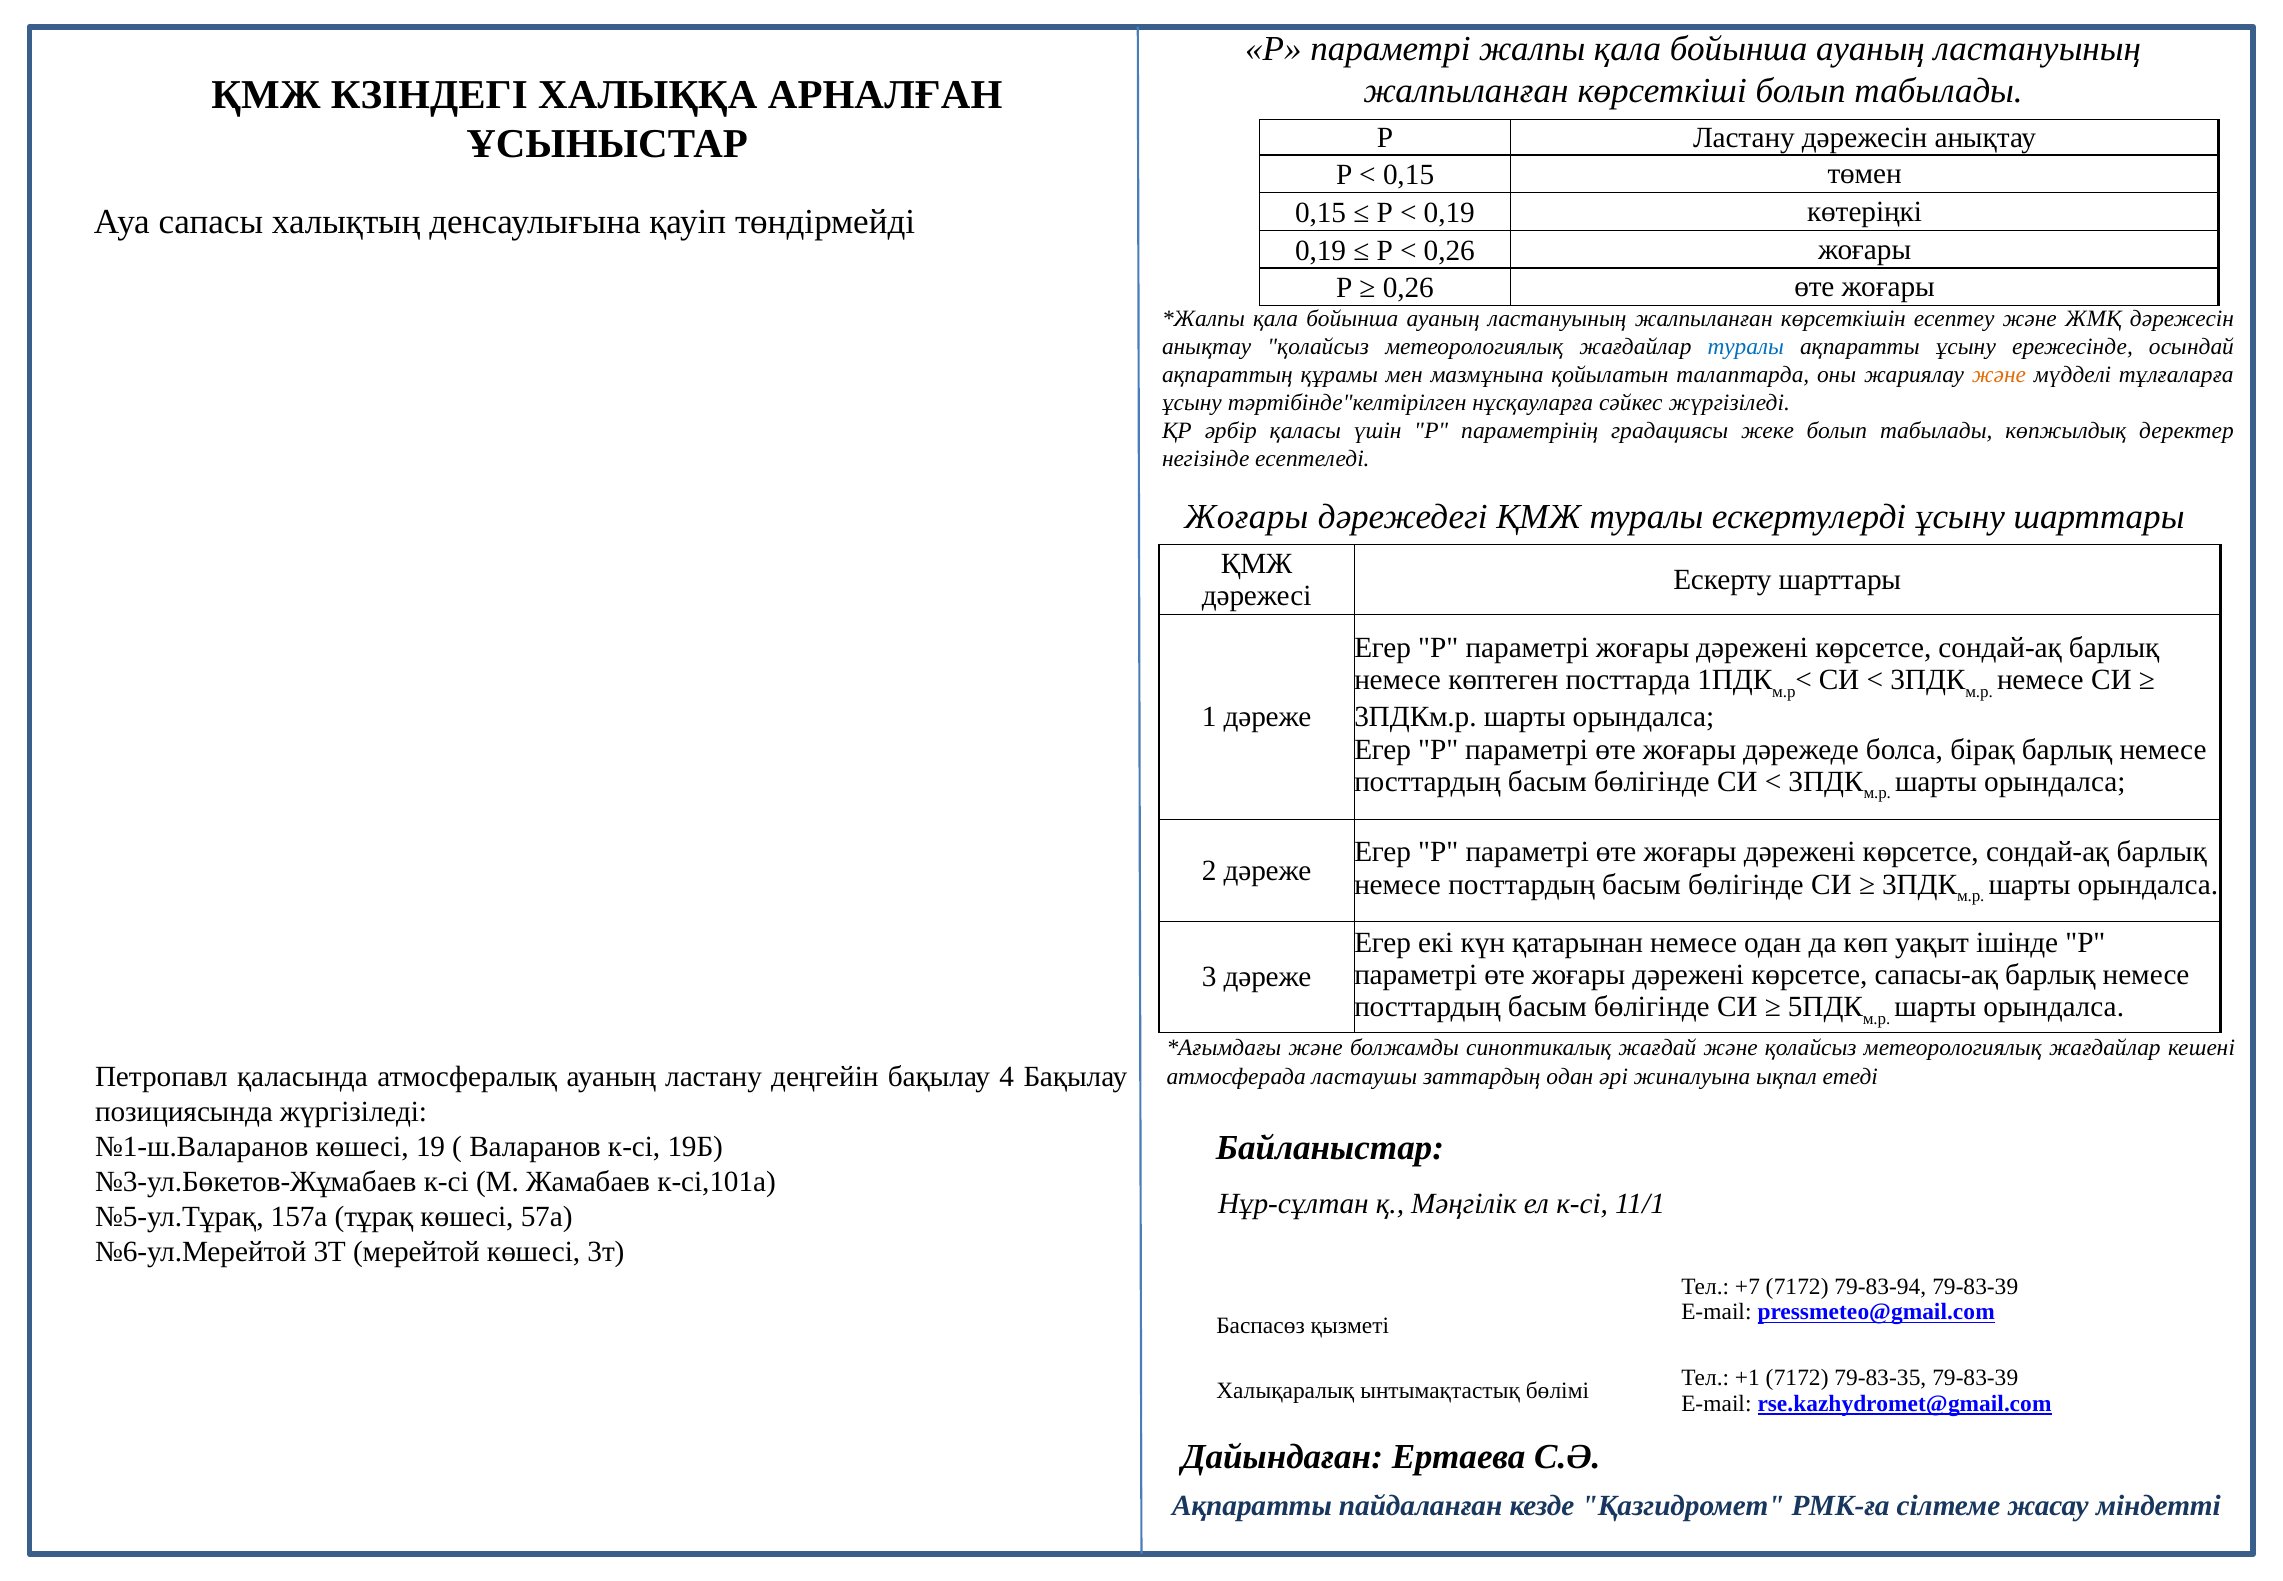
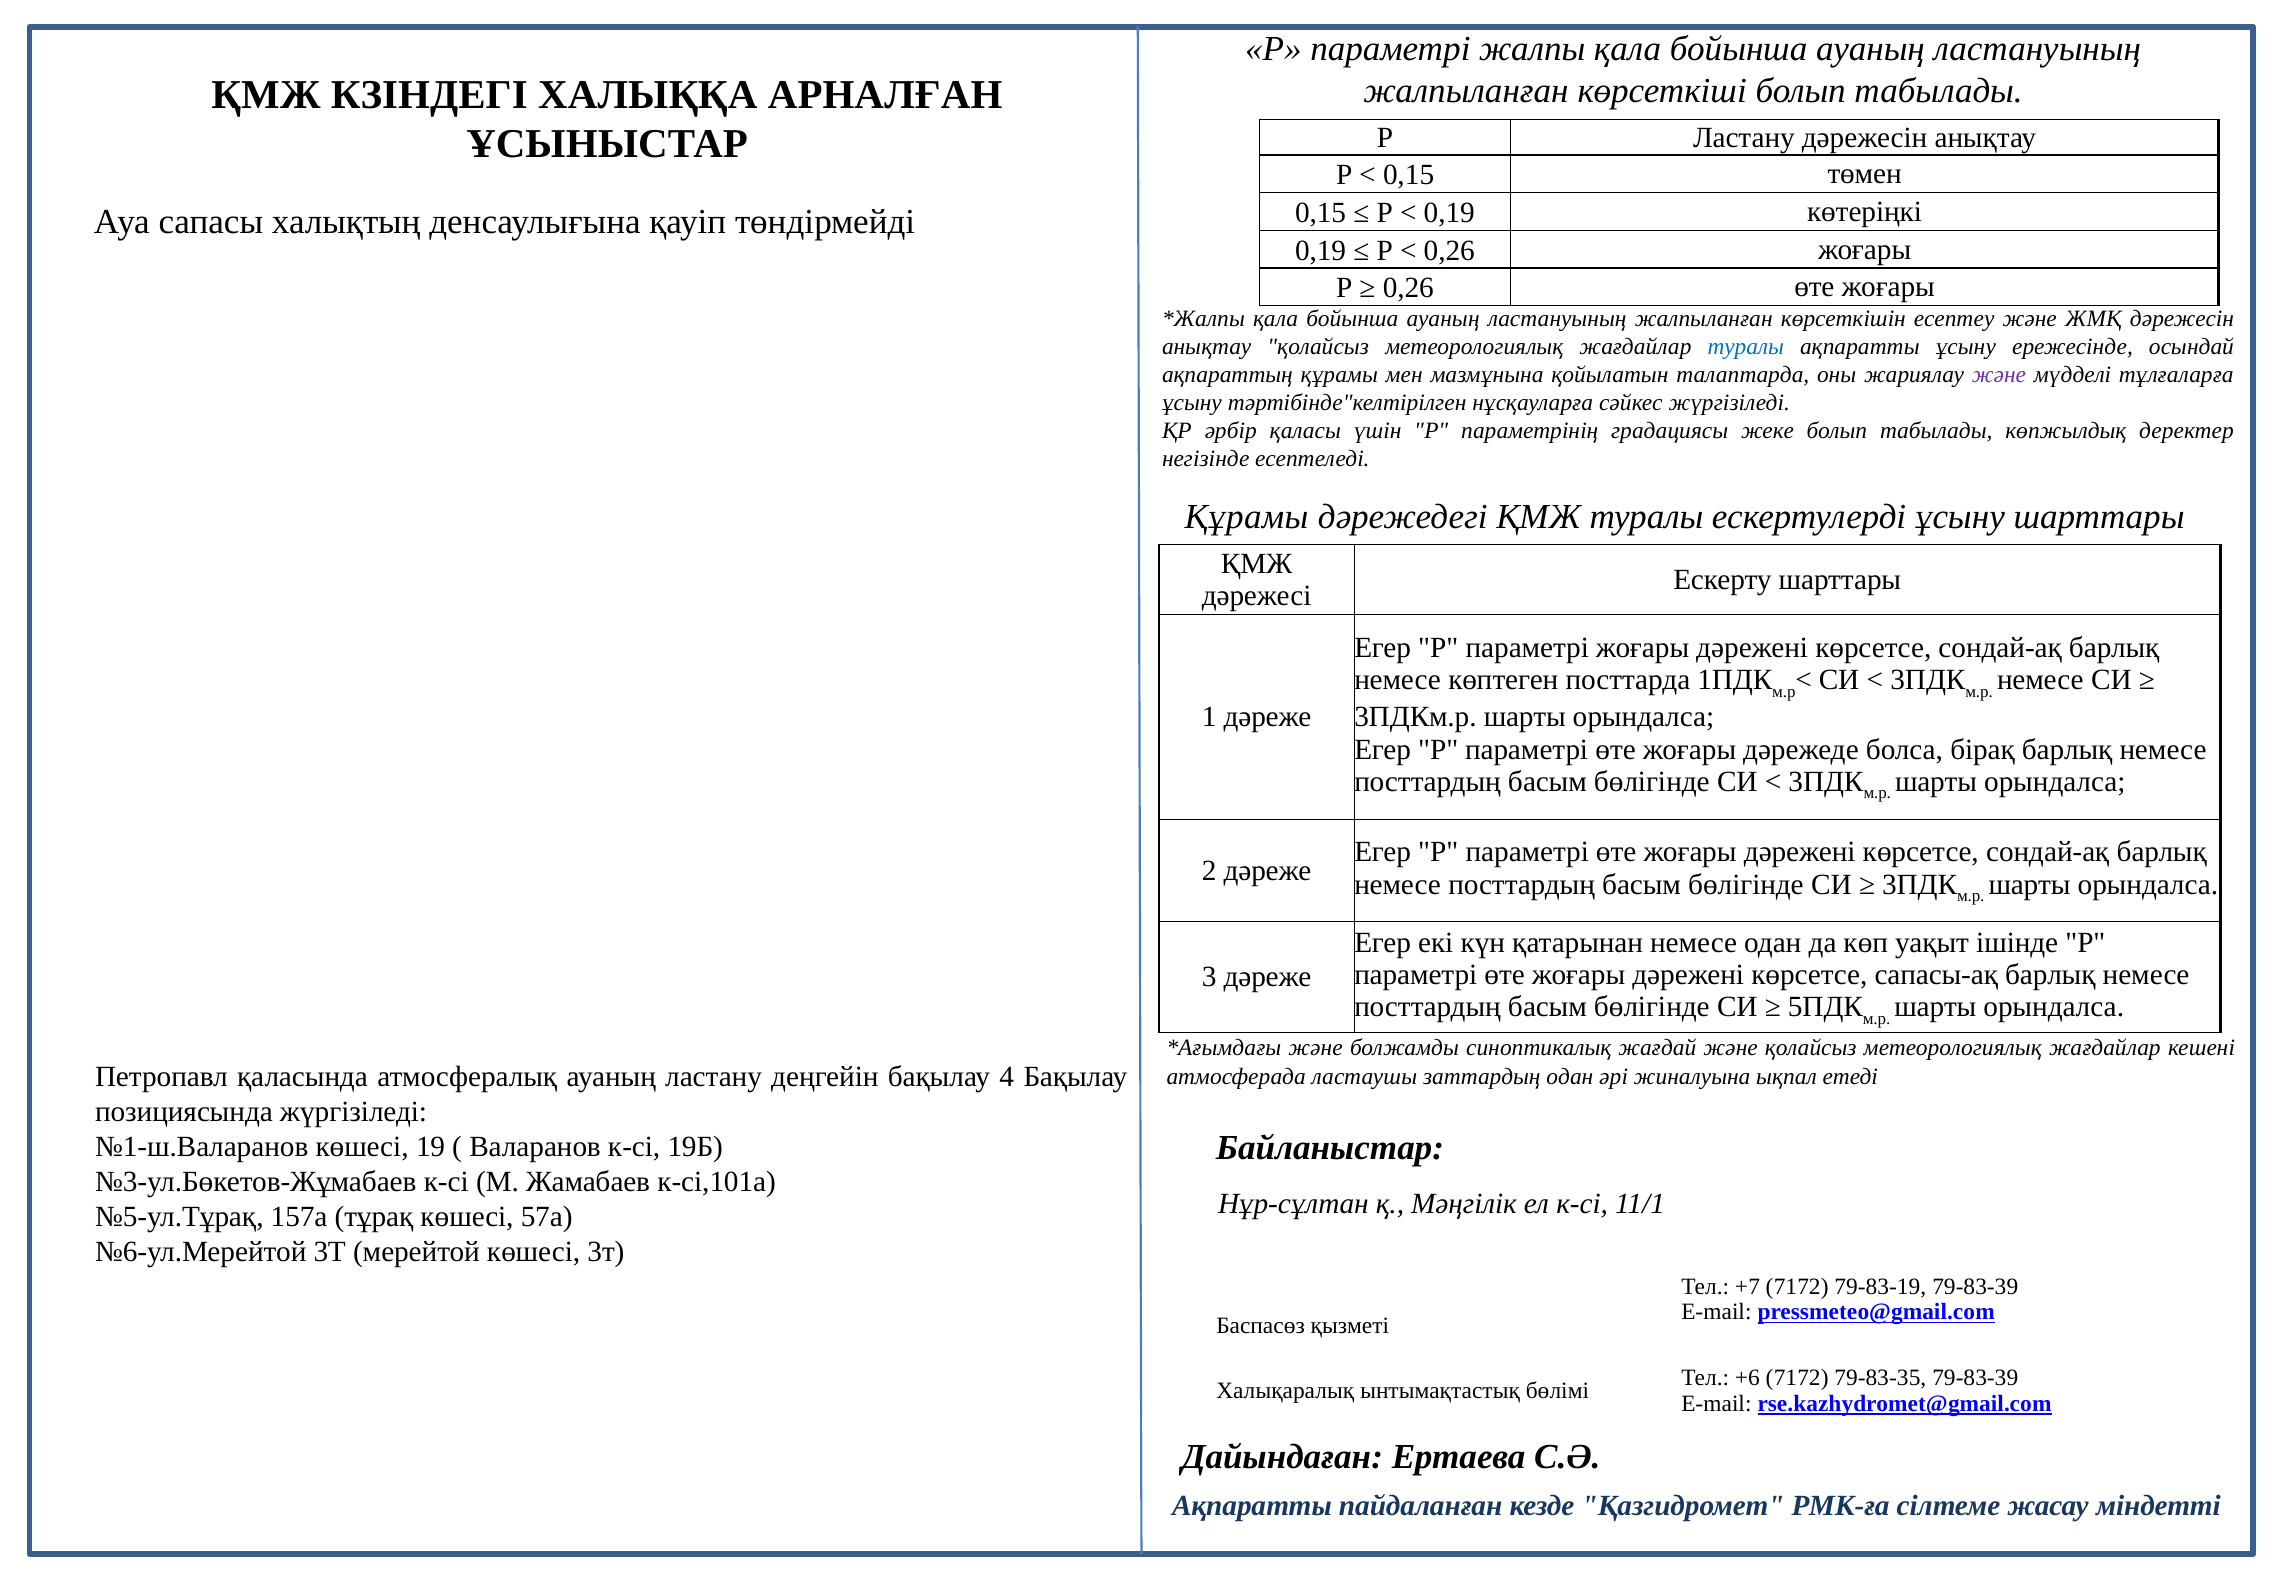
және at (1999, 375) colour: orange -> purple
Жоғары at (1246, 517): Жоғары -> Құрамы
79-83-94: 79-83-94 -> 79-83-19
+1: +1 -> +6
